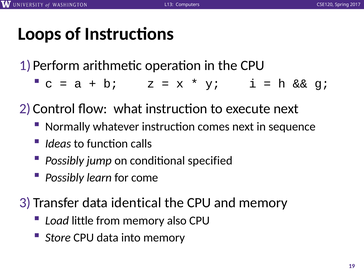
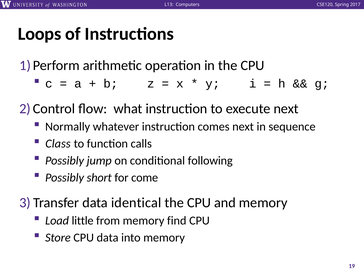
Ideas: Ideas -> Class
specified: specified -> following
learn: learn -> short
also: also -> find
